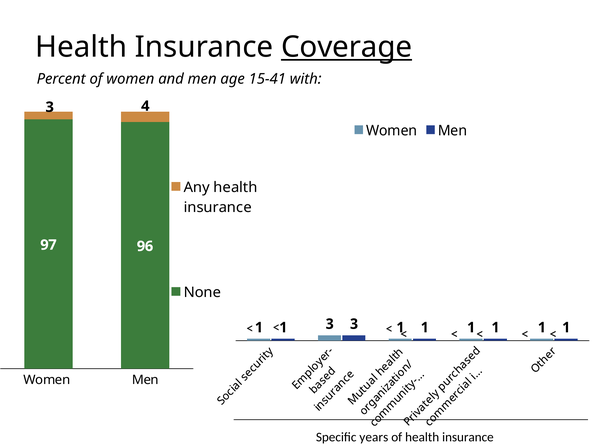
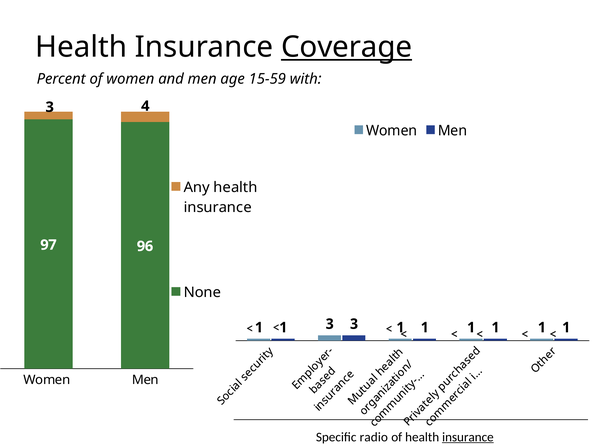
15-41: 15-41 -> 15-59
years: years -> radio
insurance at (468, 437) underline: none -> present
